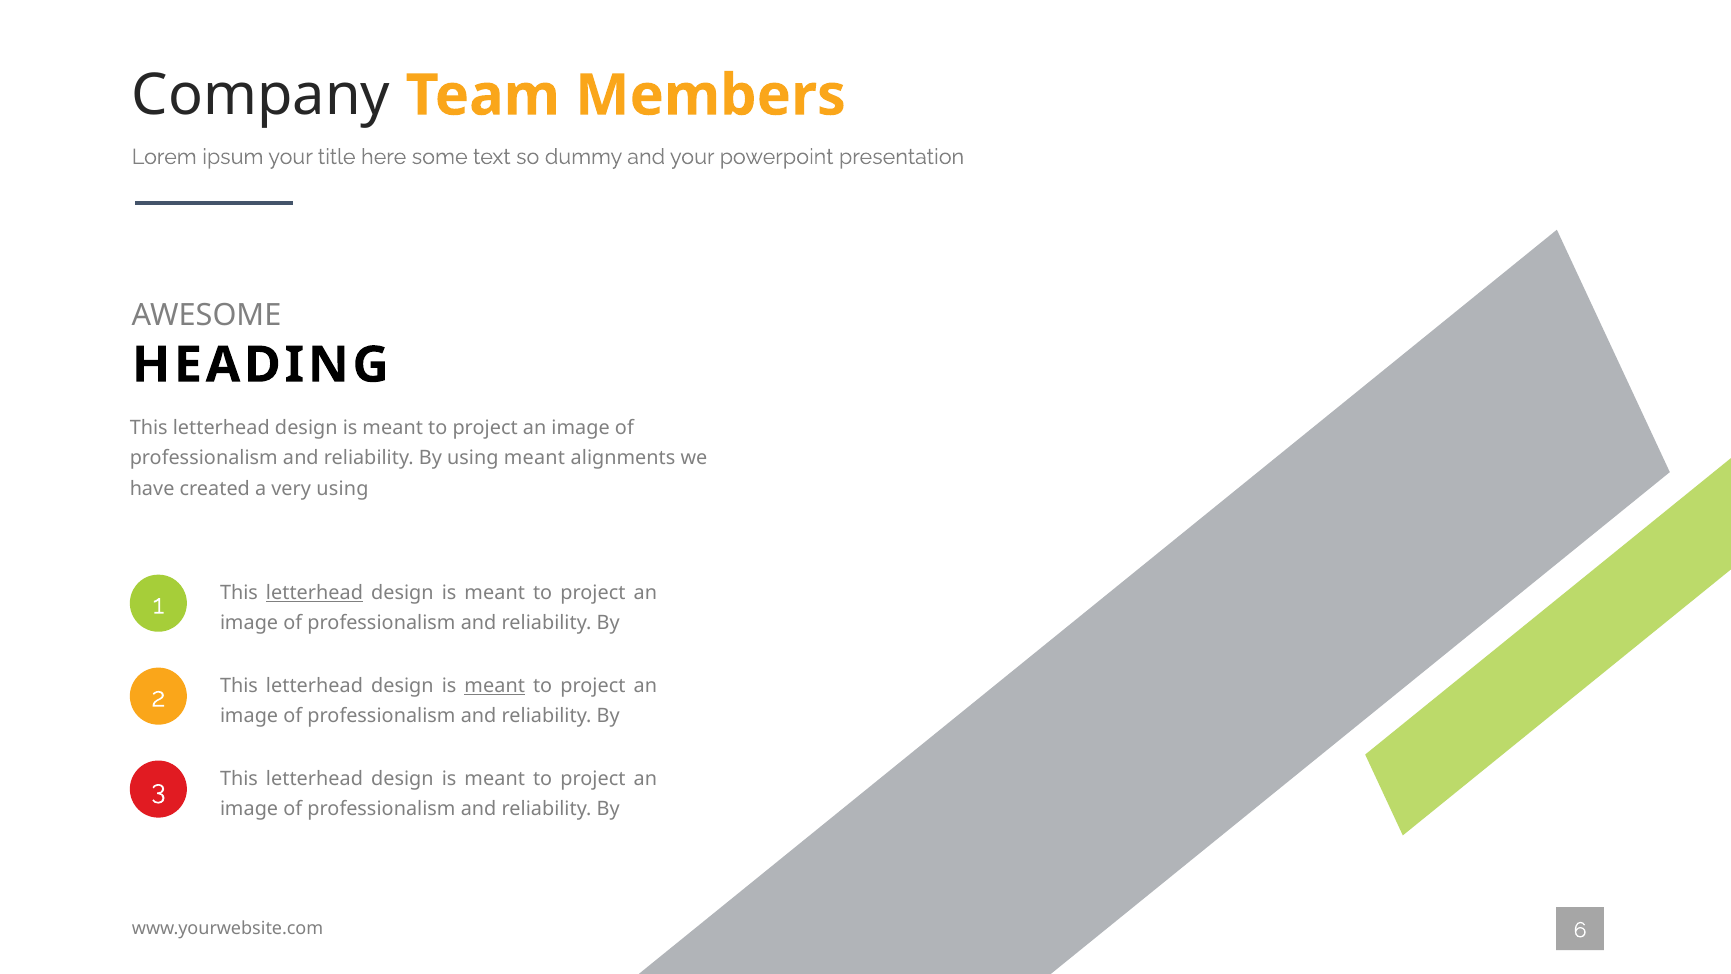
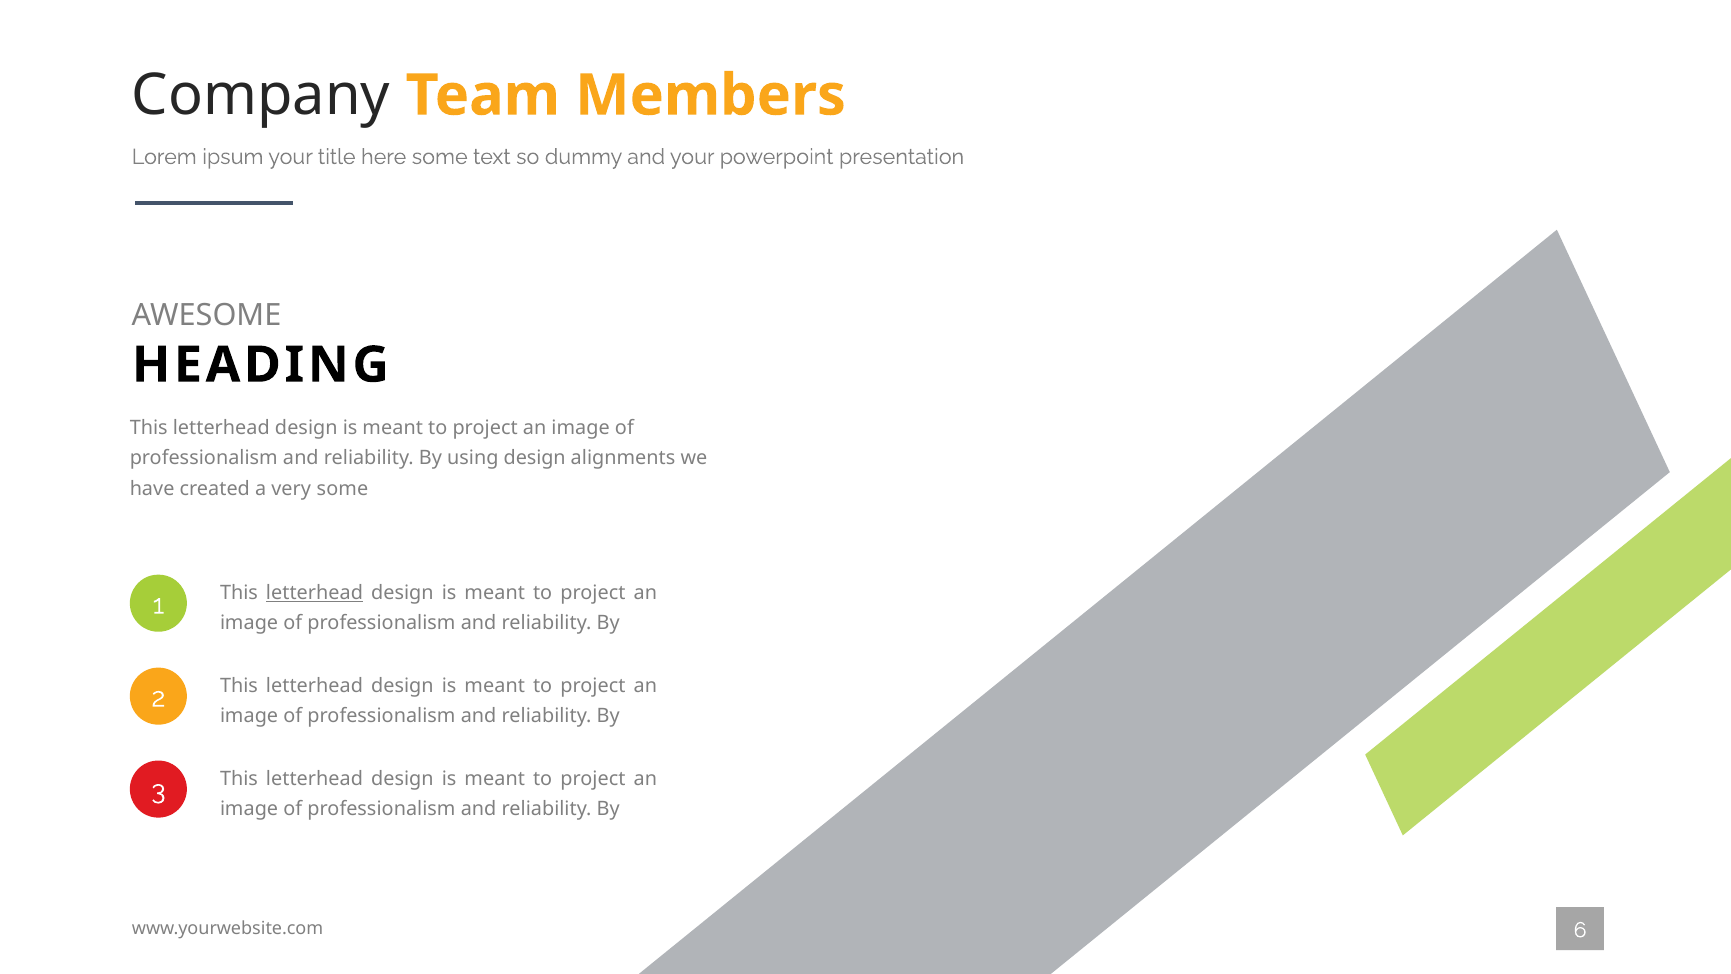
using meant: meant -> design
very using: using -> some
meant at (495, 685) underline: present -> none
